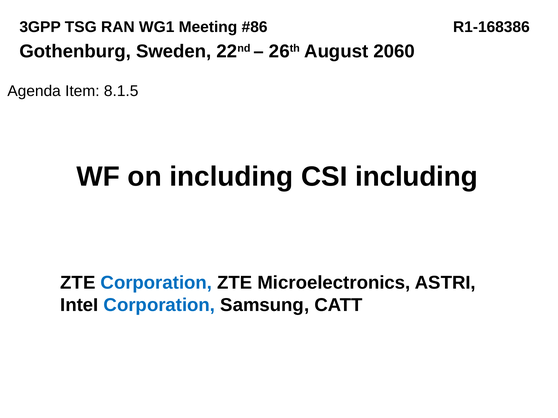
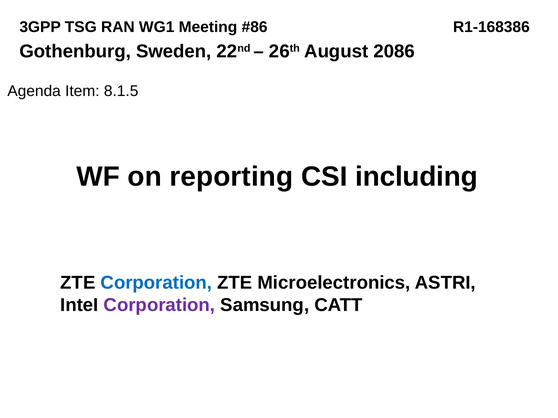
2060: 2060 -> 2086
on including: including -> reporting
Corporation at (159, 305) colour: blue -> purple
